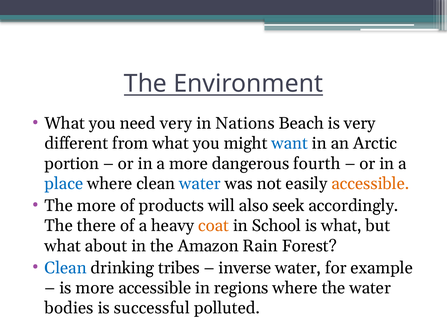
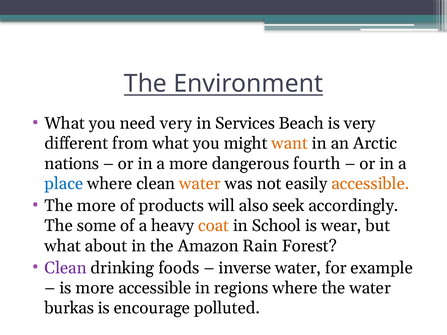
Nations: Nations -> Services
want colour: blue -> orange
portion: portion -> nations
water at (200, 184) colour: blue -> orange
there: there -> some
is what: what -> wear
Clean at (66, 268) colour: blue -> purple
tribes: tribes -> foods
bodies: bodies -> burkas
successful: successful -> encourage
